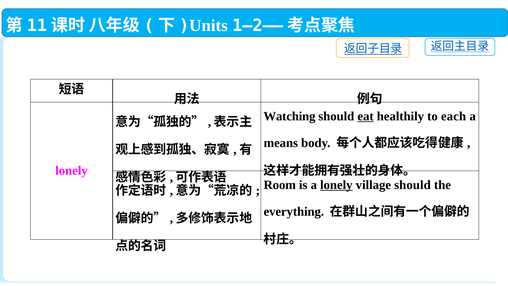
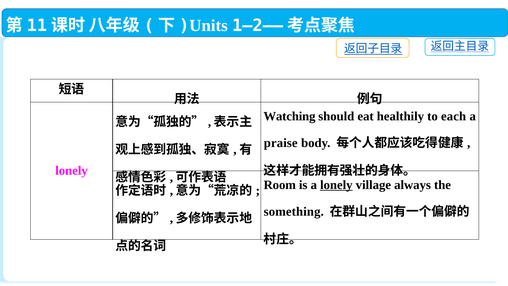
eat underline: present -> none
means: means -> praise
village should: should -> always
everything: everything -> something
